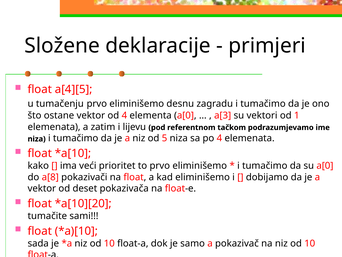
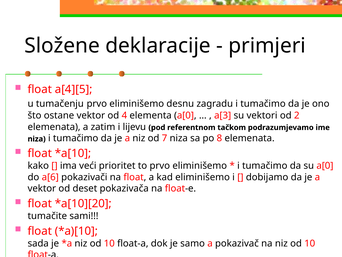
1: 1 -> 2
5: 5 -> 7
po 4: 4 -> 8
a[8: a[8 -> a[6
